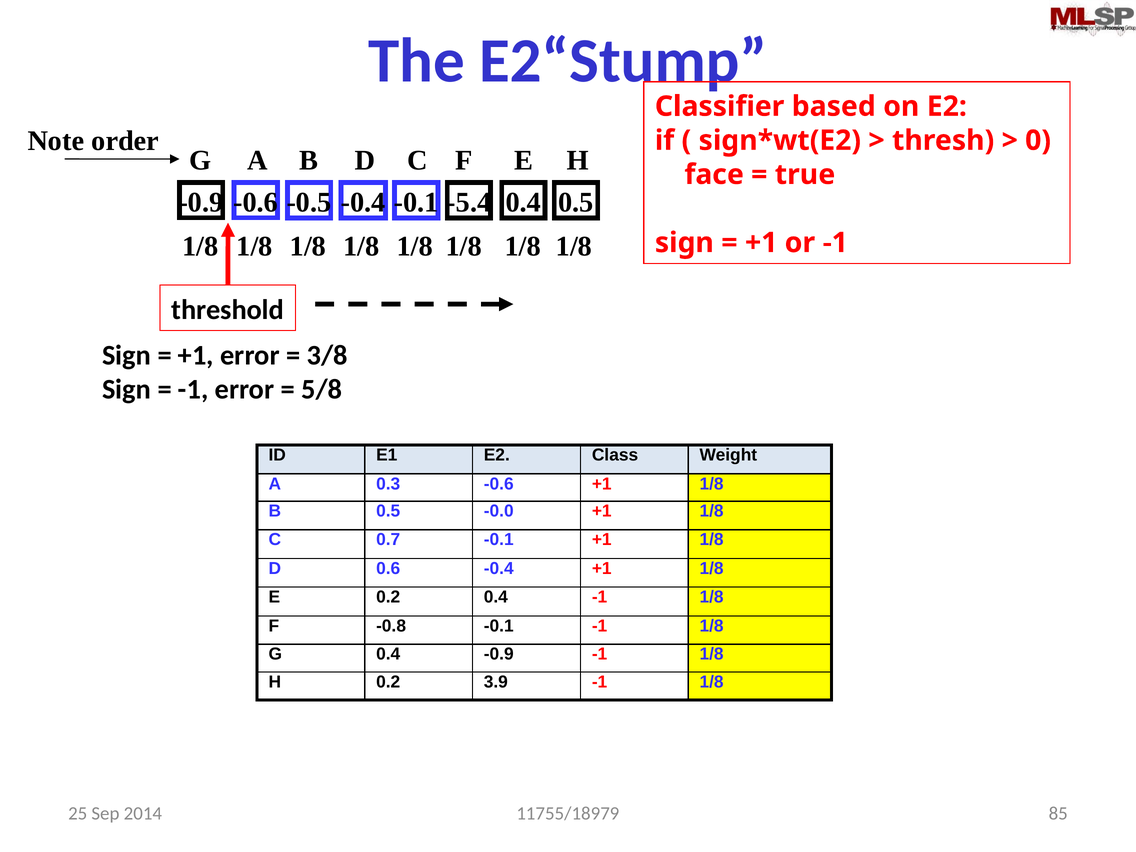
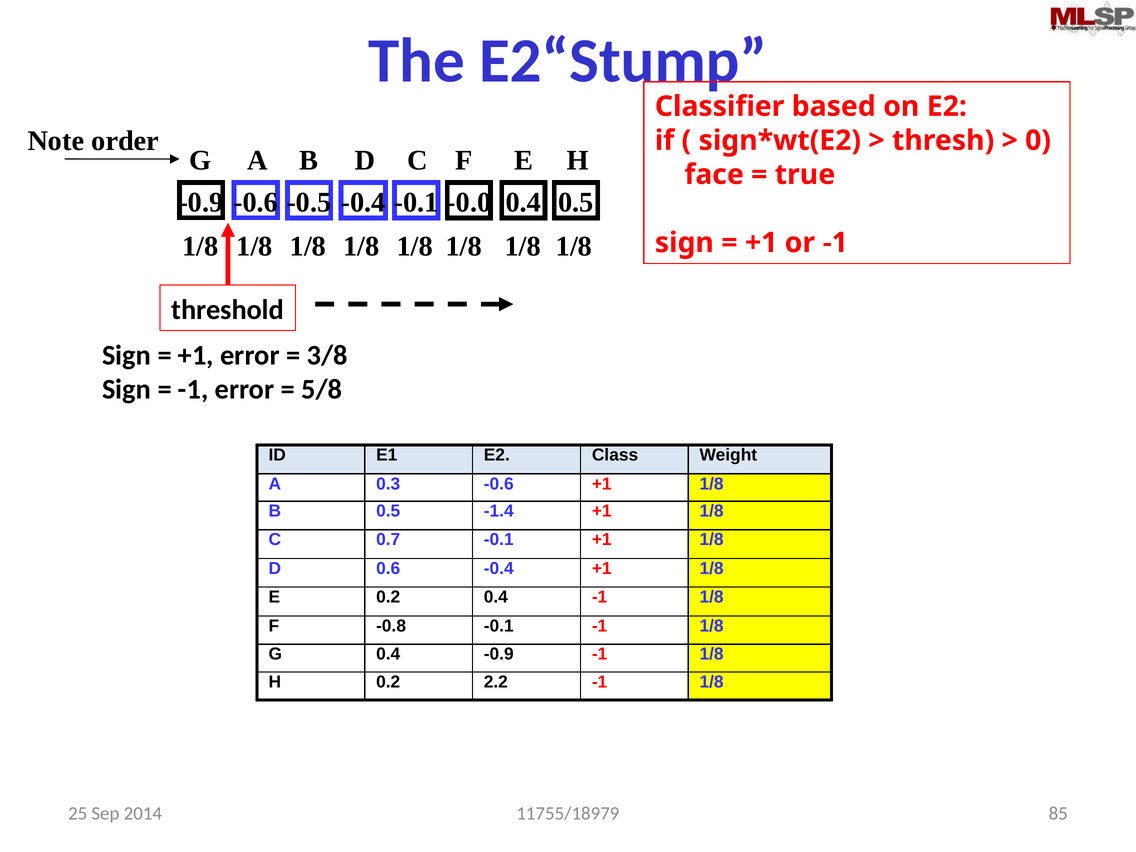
-5.4: -5.4 -> -0.0
-0.0: -0.0 -> -1.4
3.9: 3.9 -> 2.2
